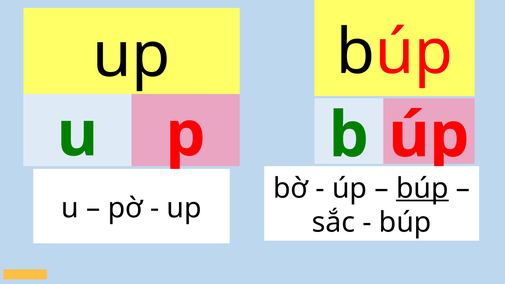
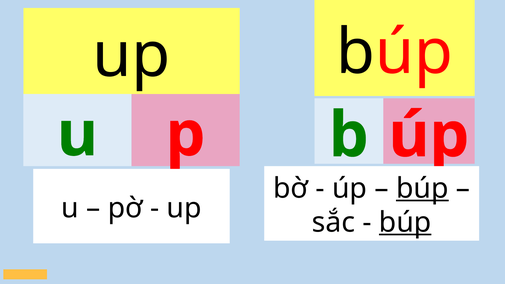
búp at (405, 222) underline: none -> present
